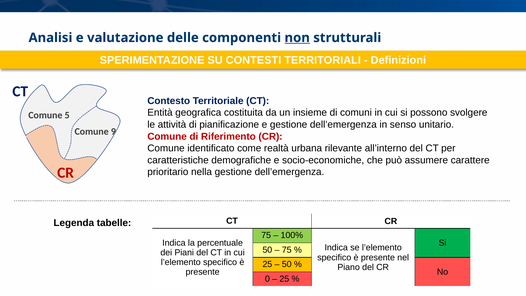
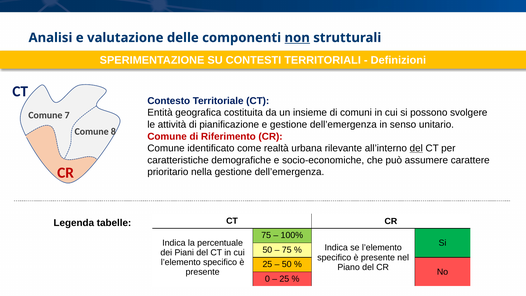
5: 5 -> 7
9: 9 -> 8
del at (416, 148) underline: none -> present
